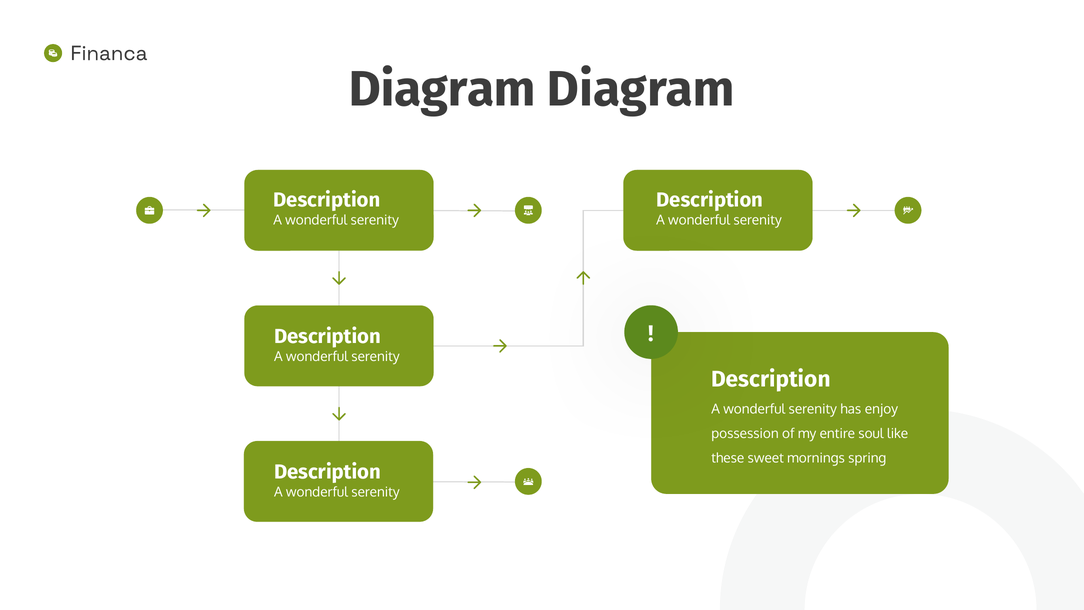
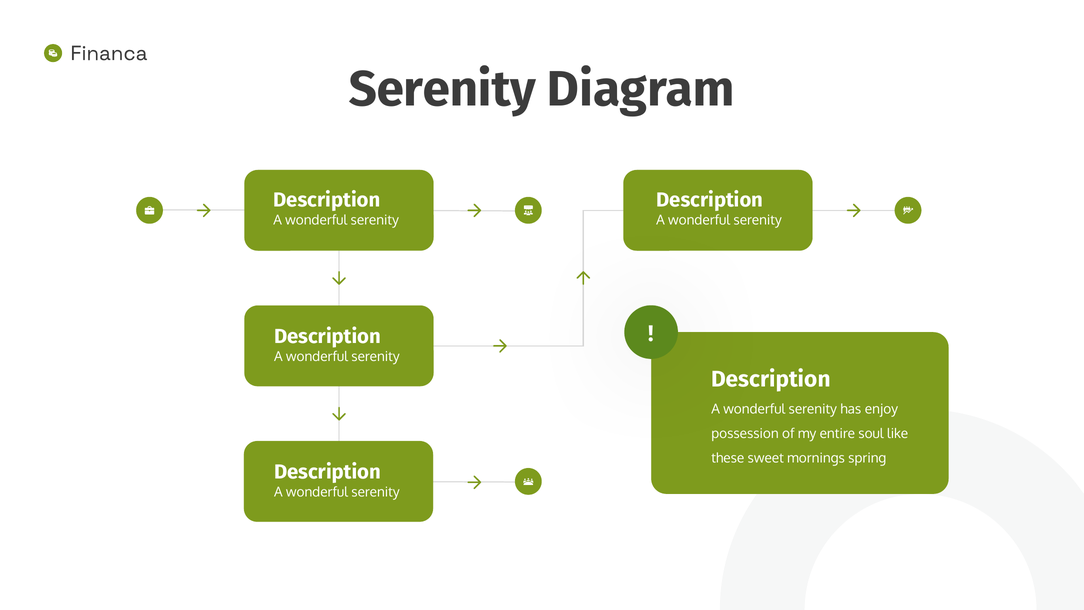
Diagram at (442, 89): Diagram -> Serenity
